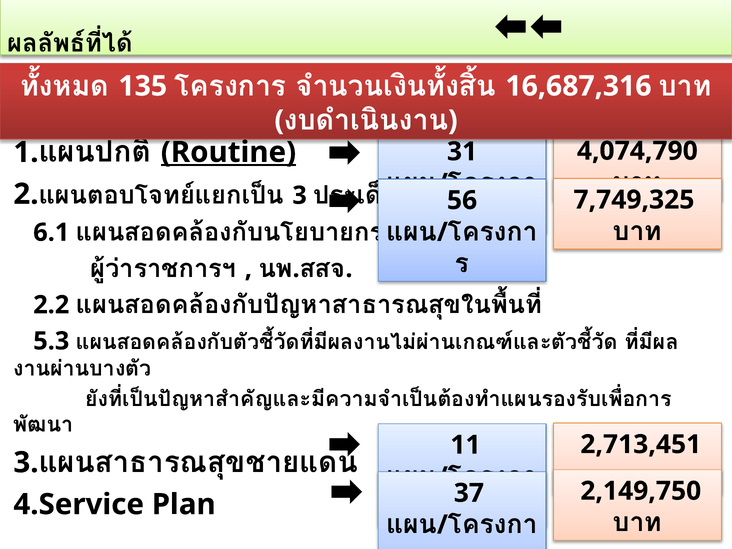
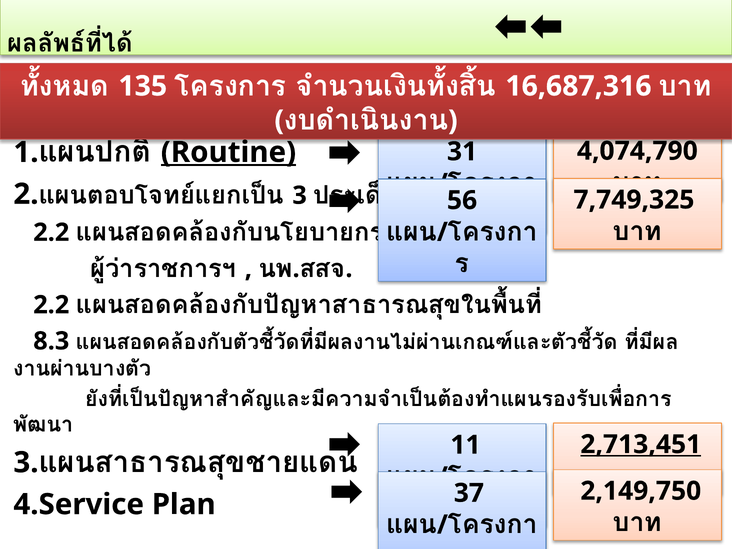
6.1 at (51, 232): 6.1 -> 2.2
5.3: 5.3 -> 8.3
2,713,451 underline: none -> present
